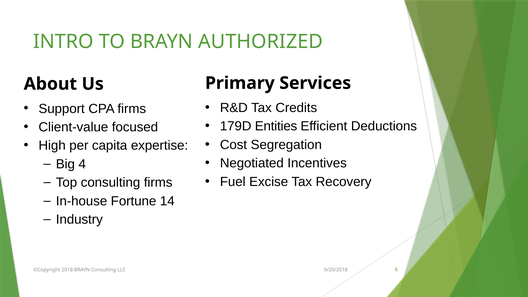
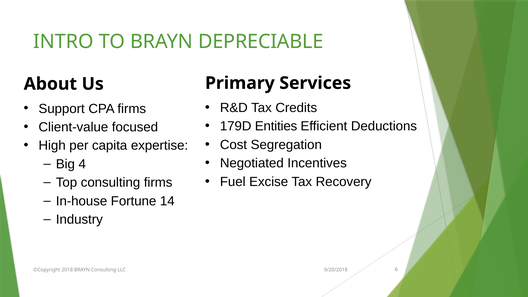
AUTHORIZED: AUTHORIZED -> DEPRECIABLE
